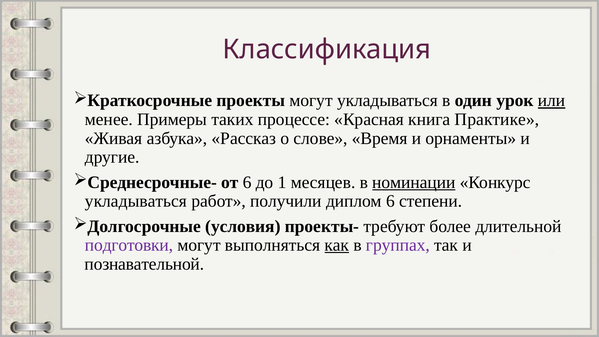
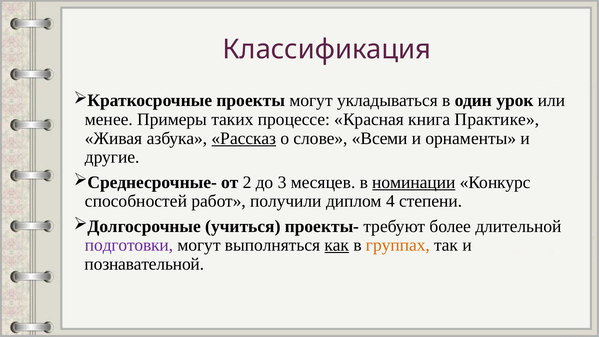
или underline: present -> none
Рассказ underline: none -> present
Время: Время -> Всеми
от 6: 6 -> 2
1: 1 -> 3
укладываться at (136, 201): укладываться -> способностей
диплом 6: 6 -> 4
условия: условия -> учиться
группах colour: purple -> orange
